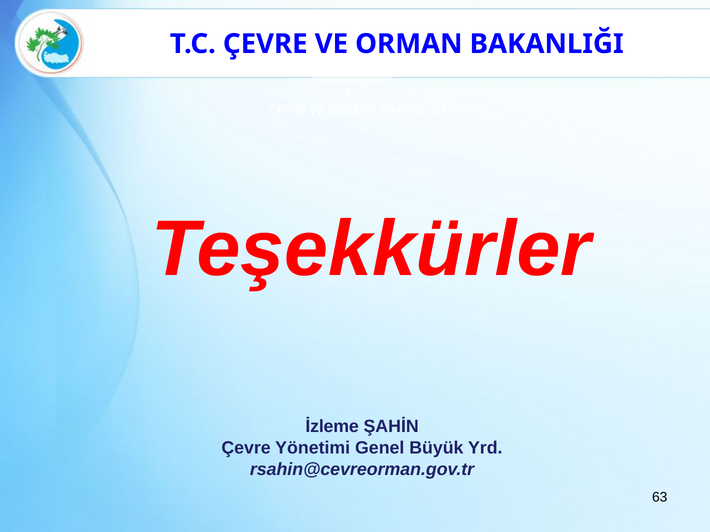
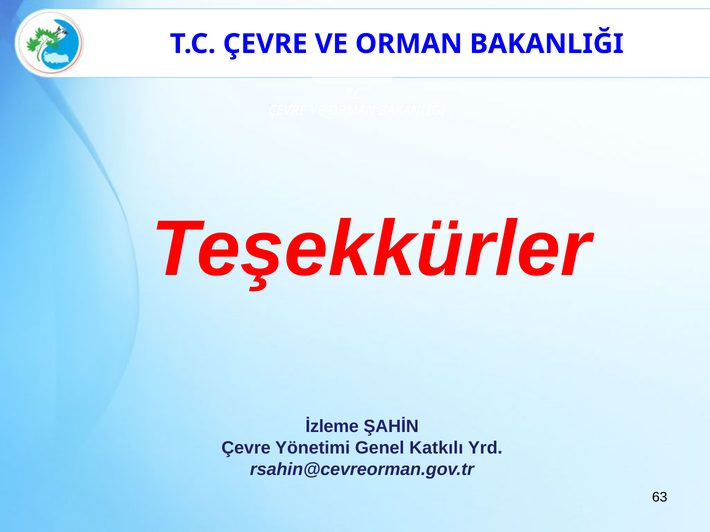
Büyük: Büyük -> Katkılı
